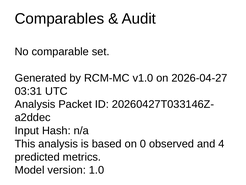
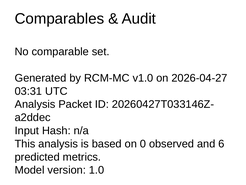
4: 4 -> 6
